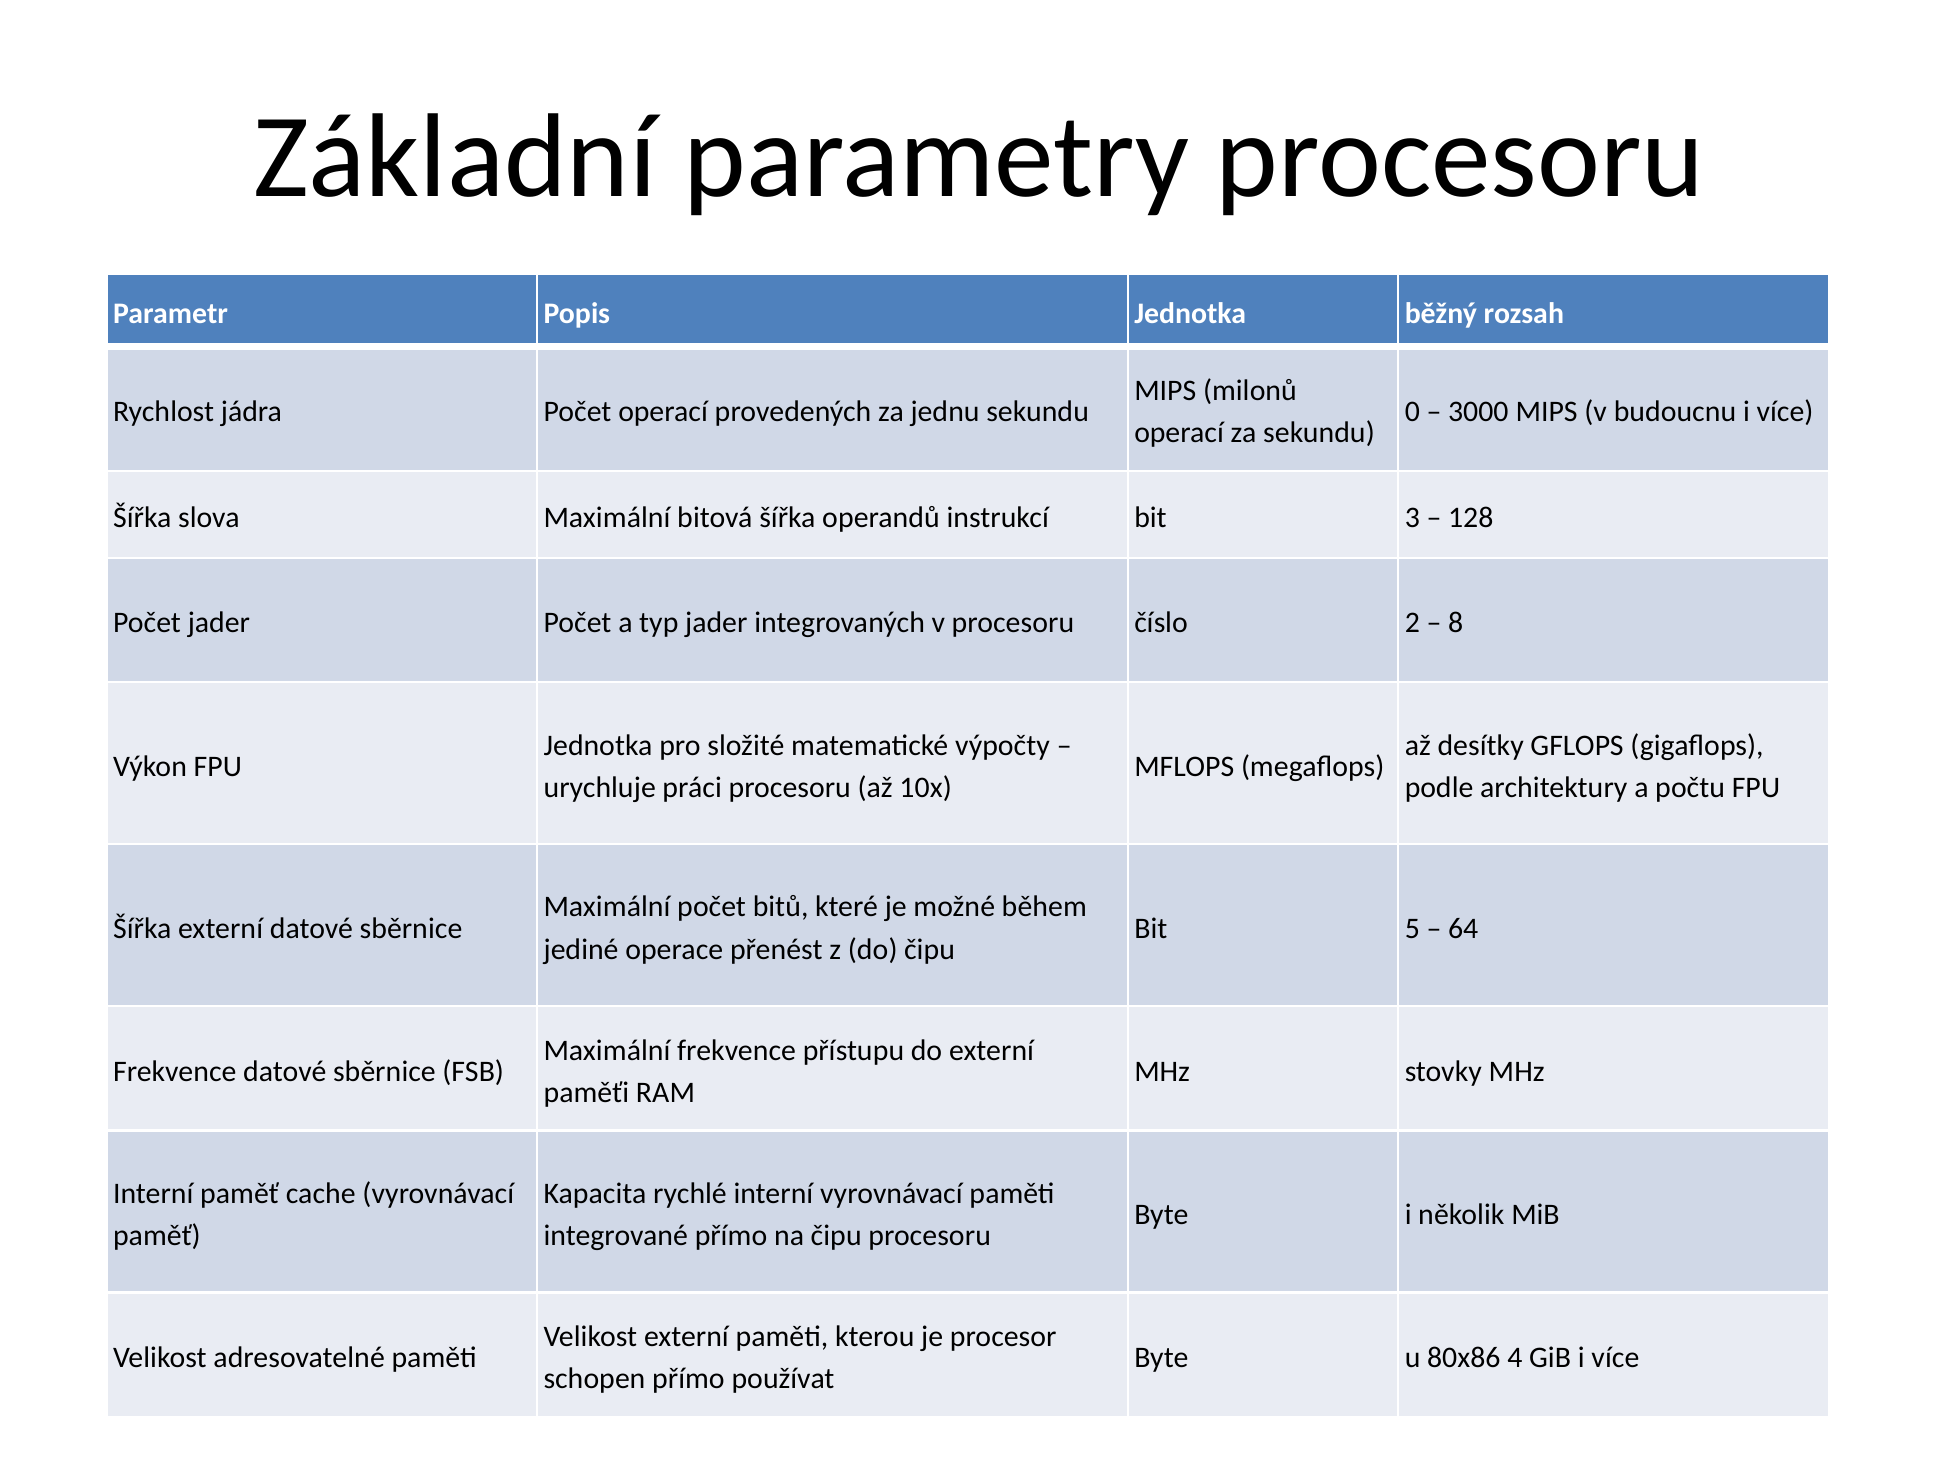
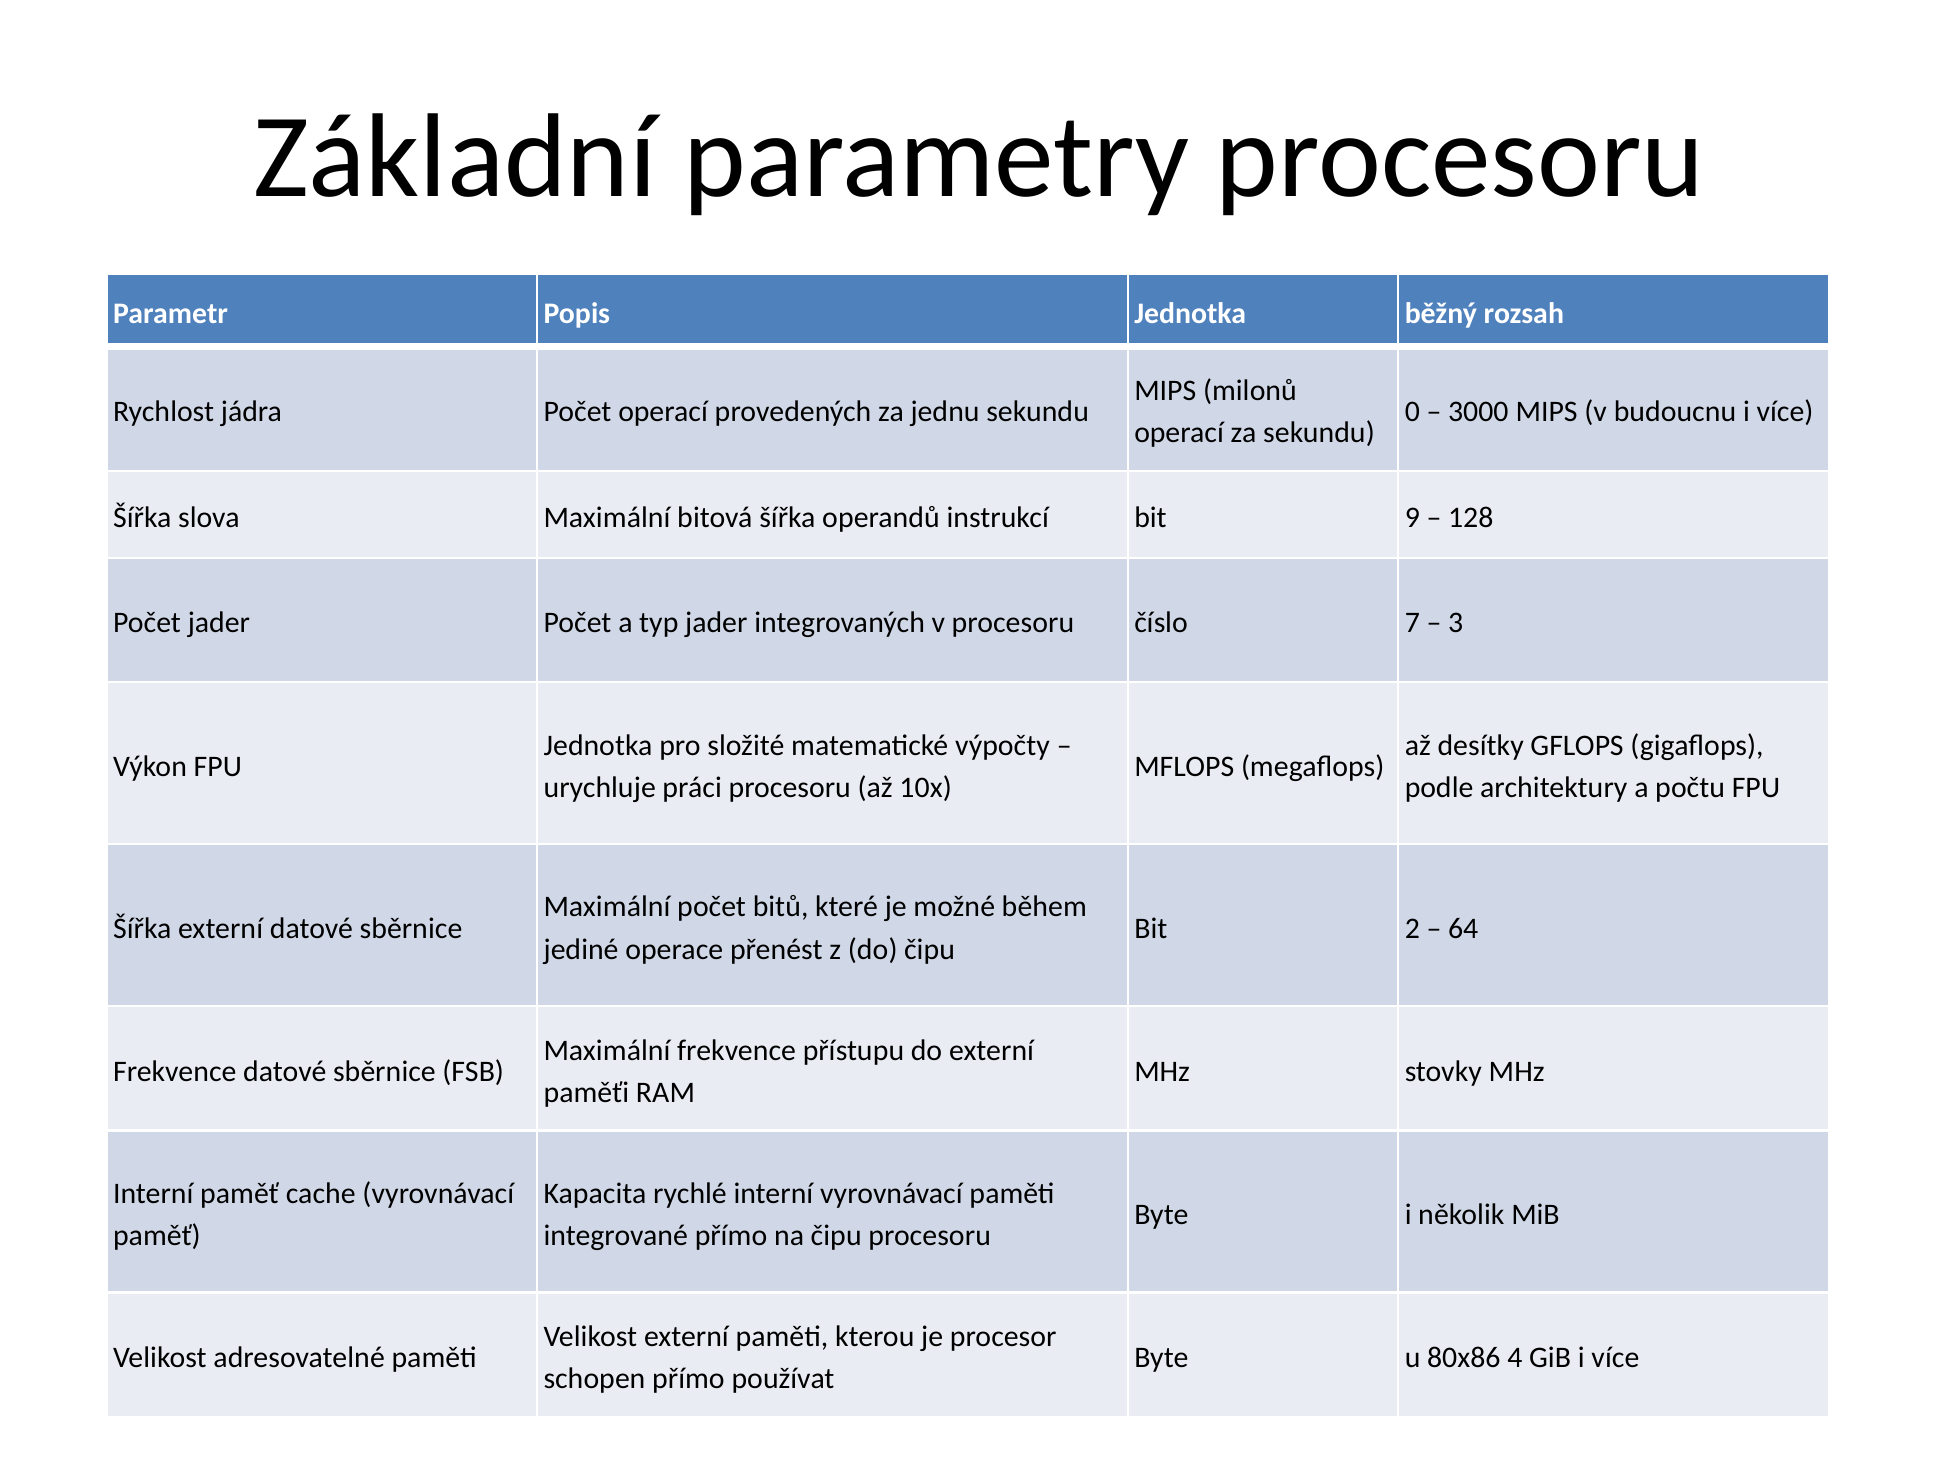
3: 3 -> 9
2: 2 -> 7
8: 8 -> 3
5: 5 -> 2
